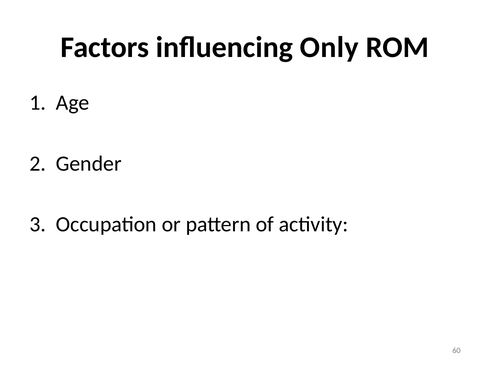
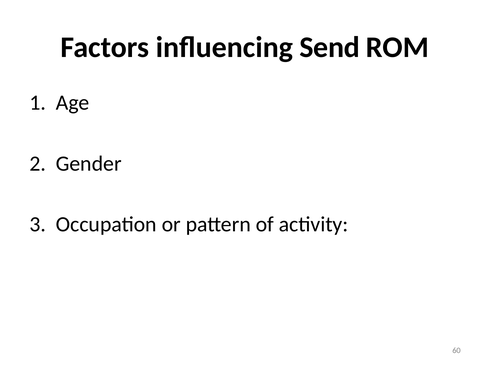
Only: Only -> Send
